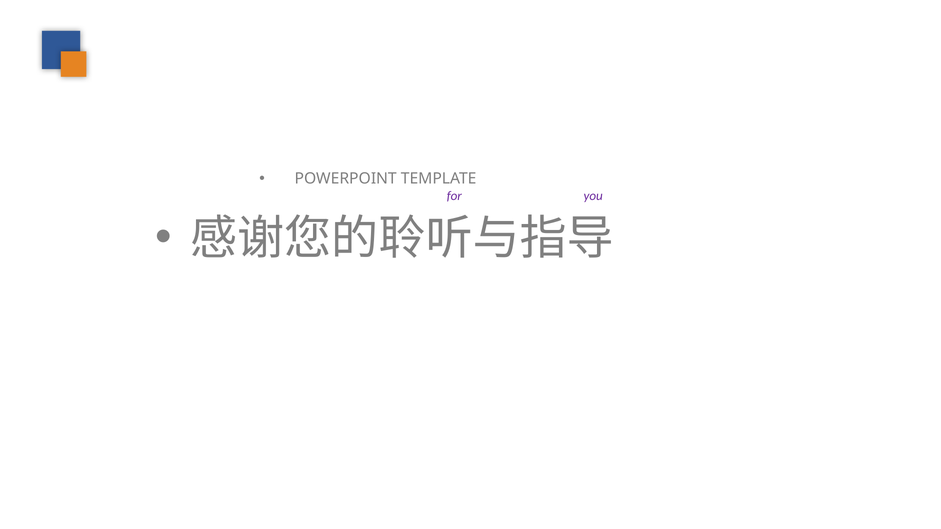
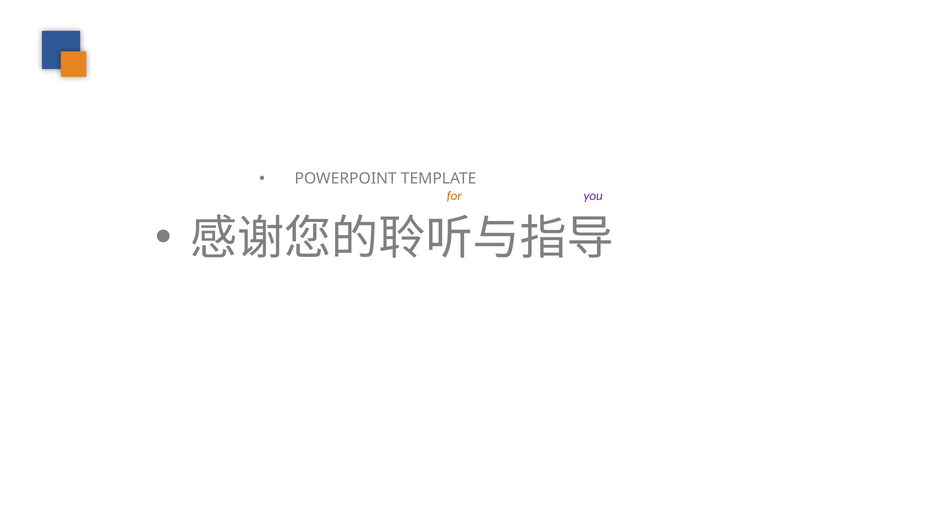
for colour: purple -> orange
